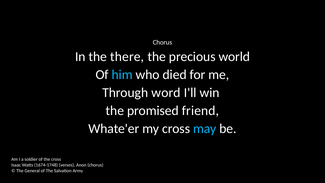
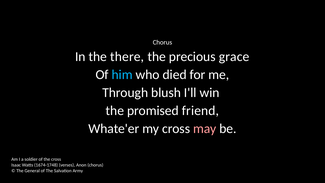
world: world -> grace
word: word -> blush
may colour: light blue -> pink
